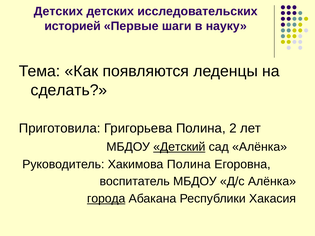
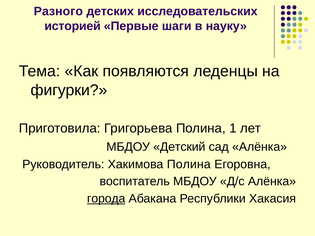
Детских at (58, 11): Детских -> Разного
сделать: сделать -> фигурки
2: 2 -> 1
Детский underline: present -> none
